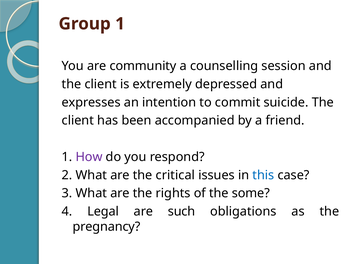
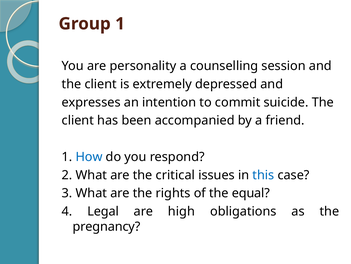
community: community -> personality
How colour: purple -> blue
some: some -> equal
such: such -> high
